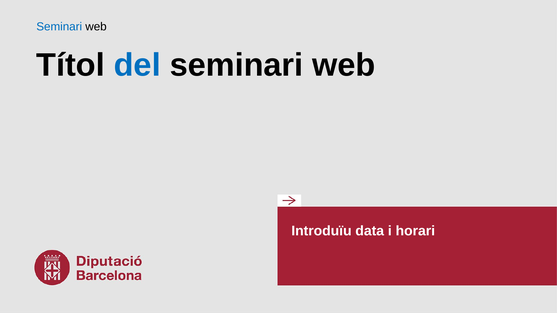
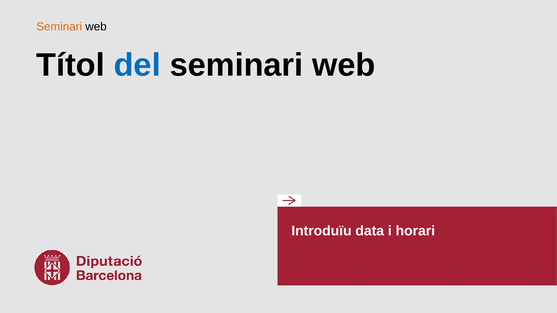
Seminari at (59, 27) colour: blue -> orange
